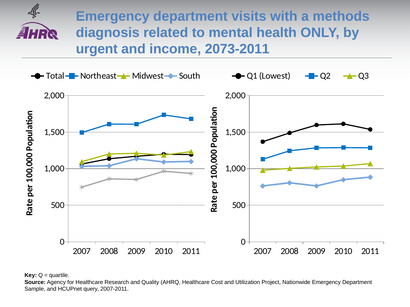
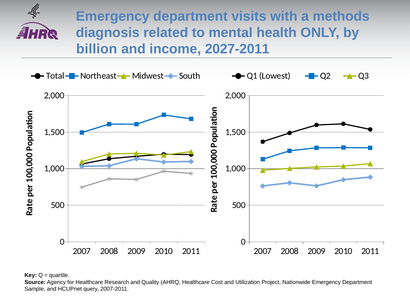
urgent: urgent -> billion
2073-2011: 2073-2011 -> 2027-2011
